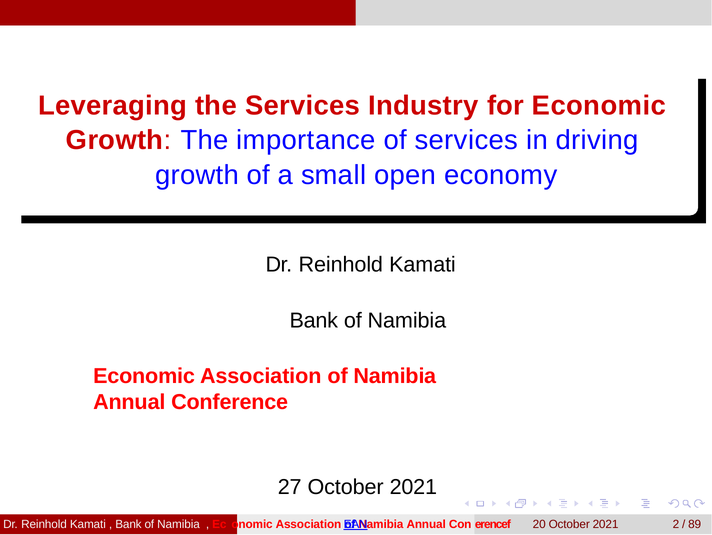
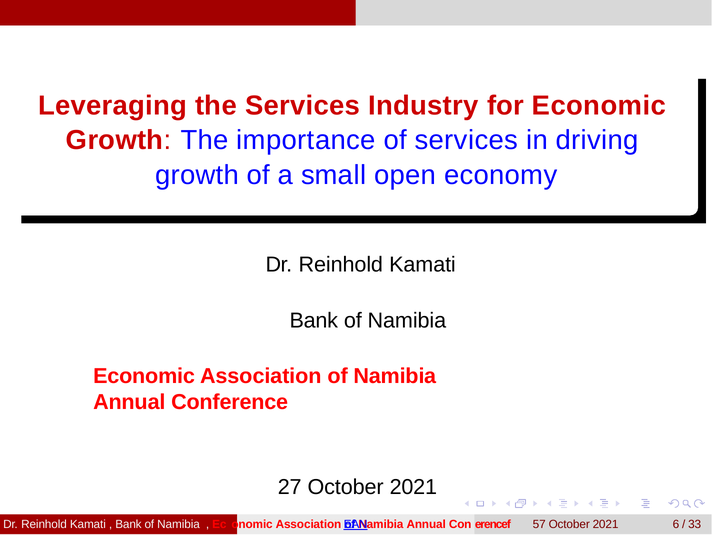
20: 20 -> 57
2: 2 -> 6
89: 89 -> 33
